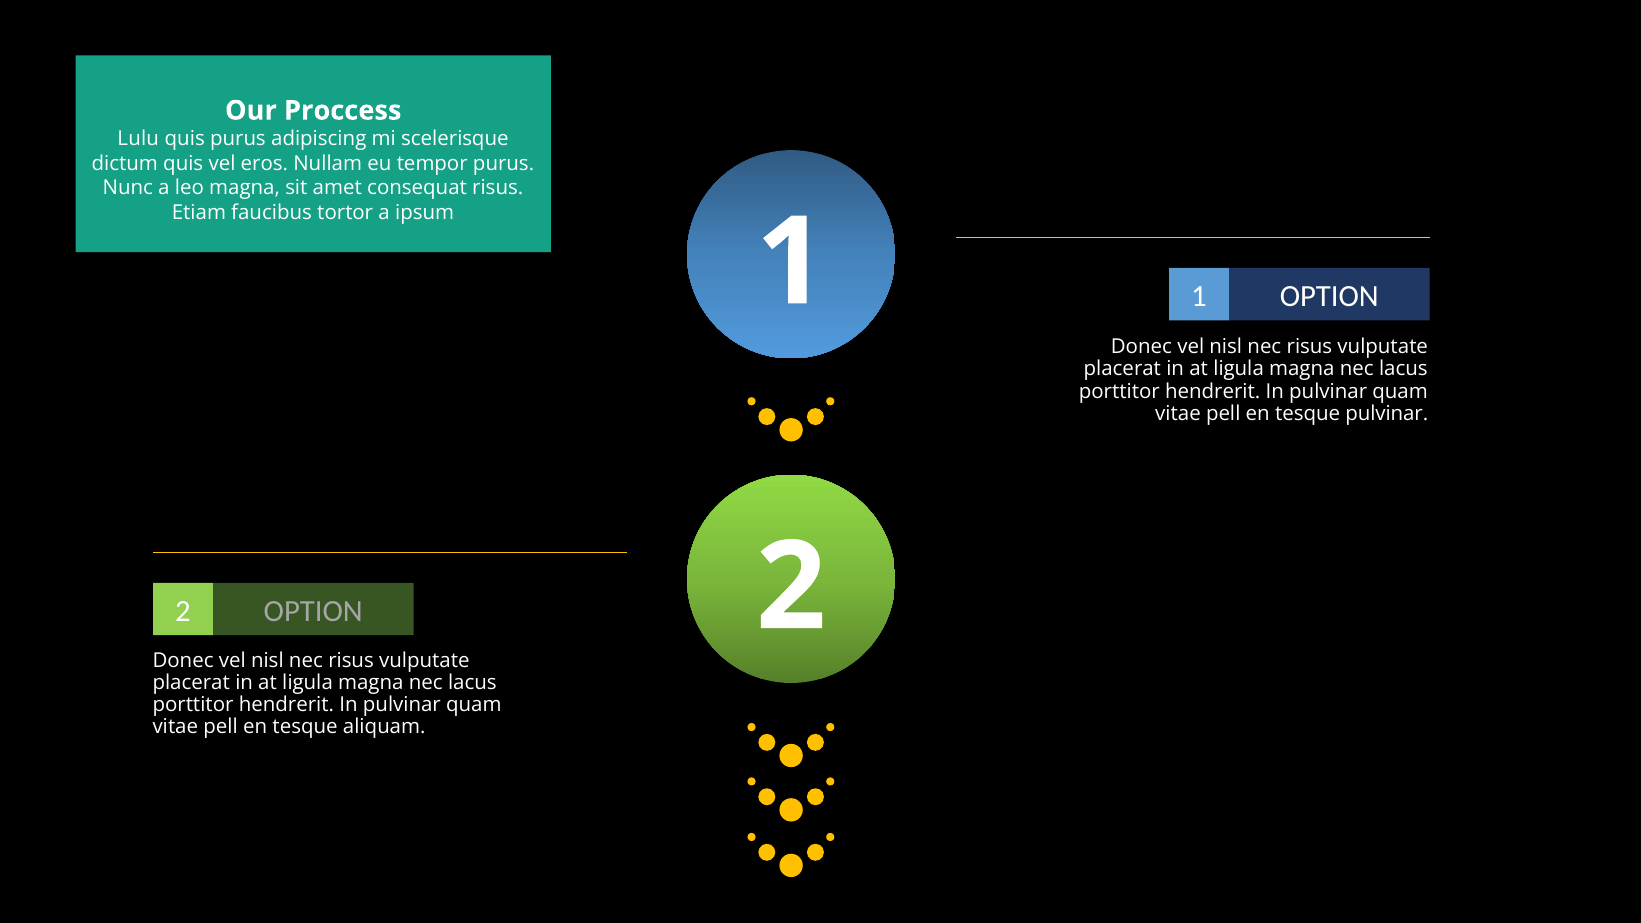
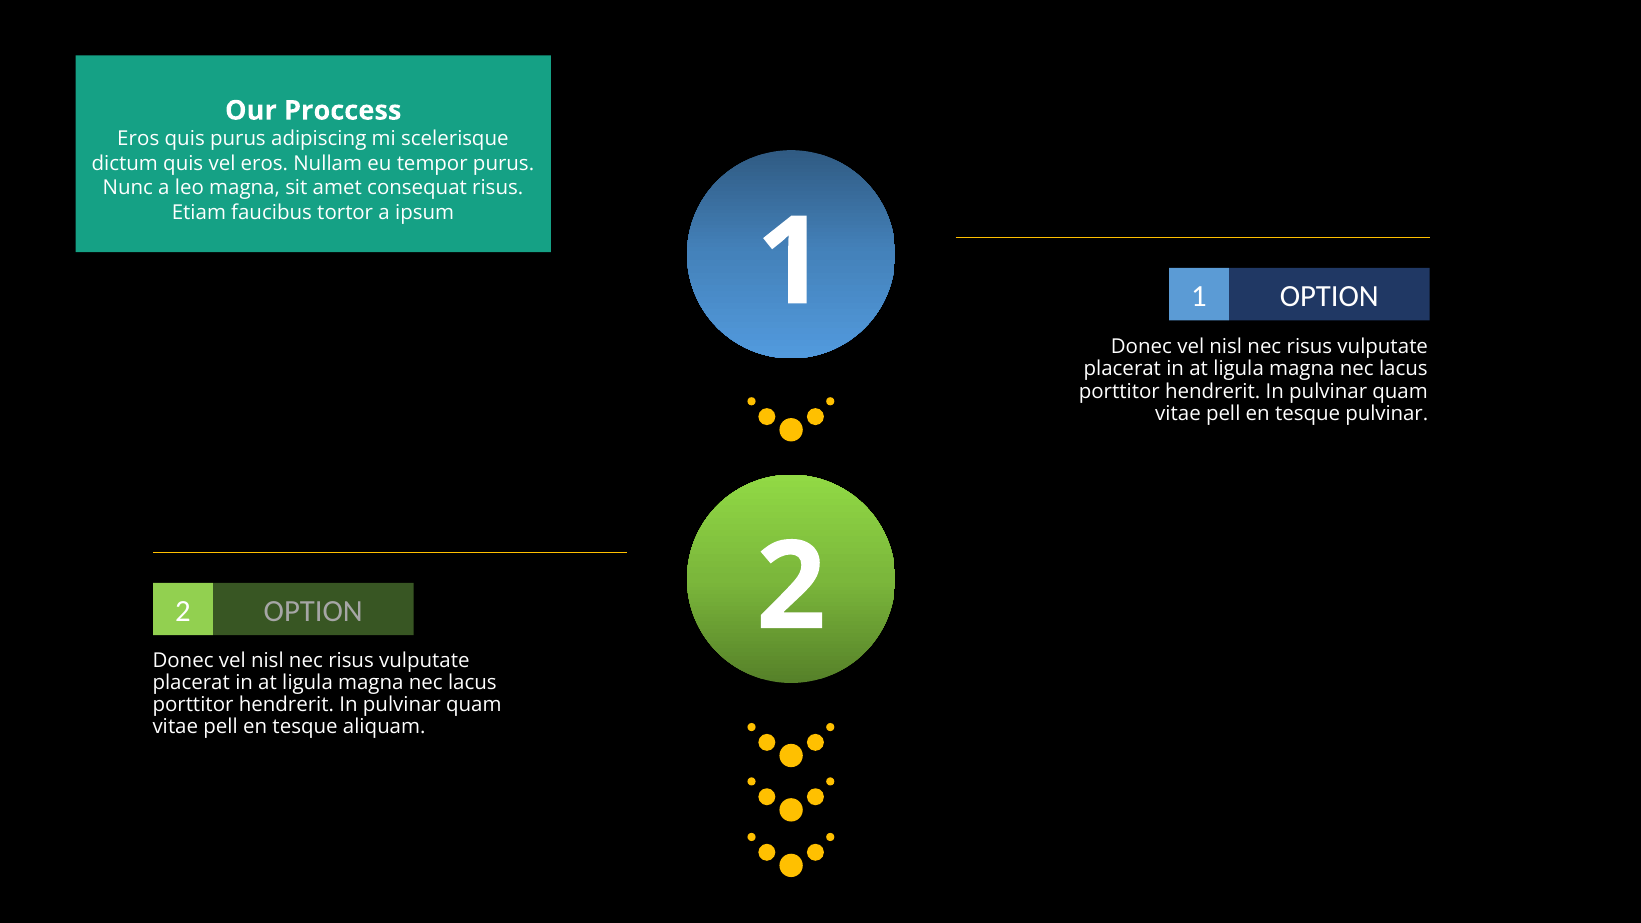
Lulu at (138, 139): Lulu -> Eros
